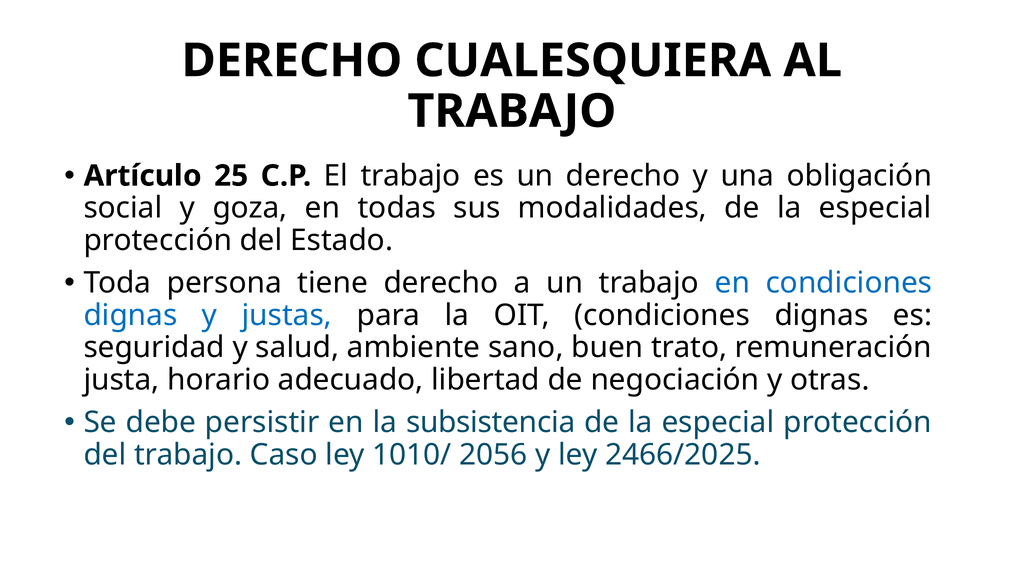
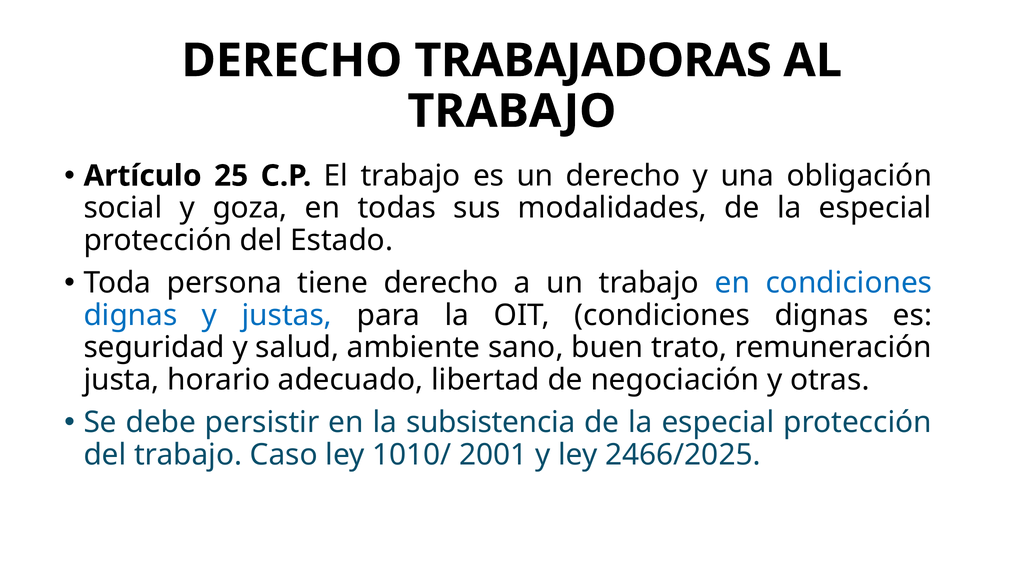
CUALESQUIERA: CUALESQUIERA -> TRABAJADORAS
2056: 2056 -> 2001
